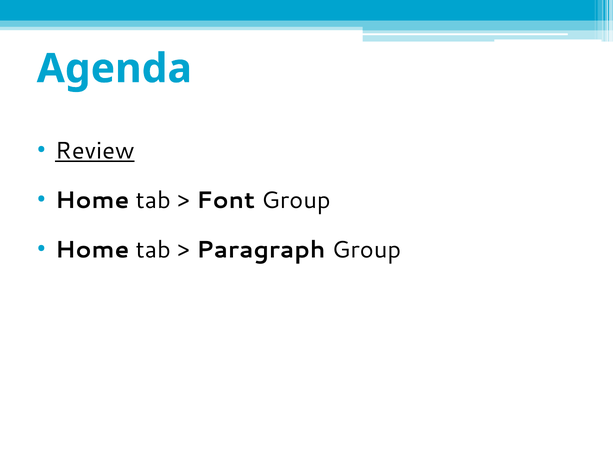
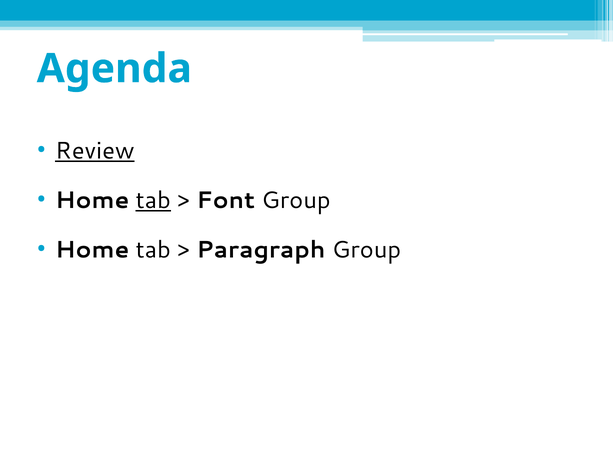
tab at (153, 200) underline: none -> present
